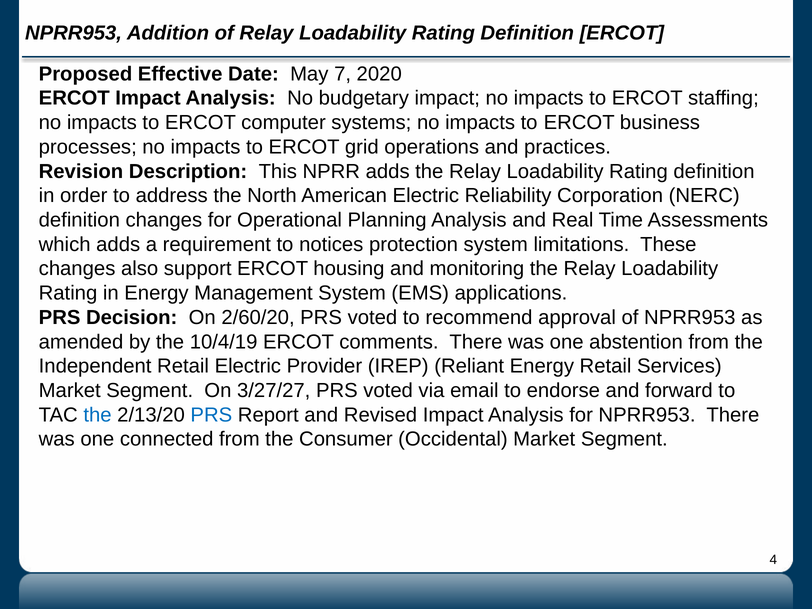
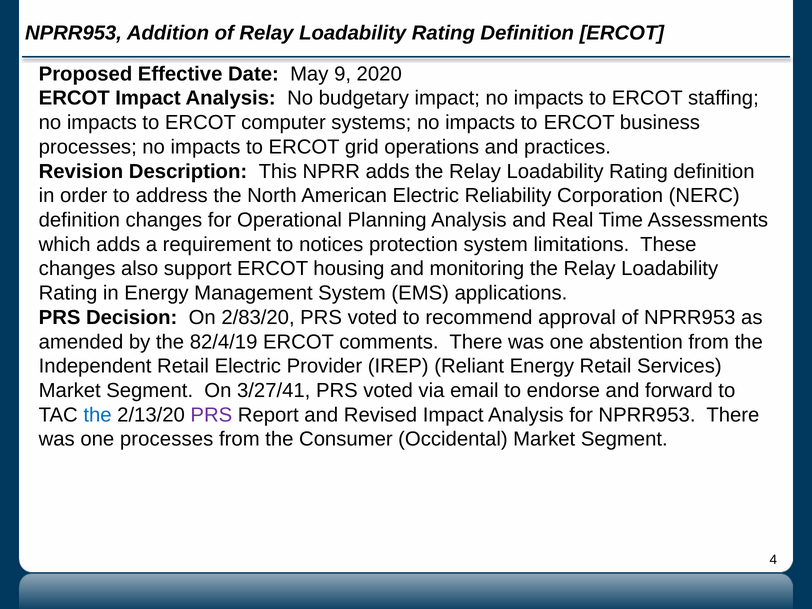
7: 7 -> 9
2/60/20: 2/60/20 -> 2/83/20
10/4/19: 10/4/19 -> 82/4/19
3/27/27: 3/27/27 -> 3/27/41
PRS at (211, 415) colour: blue -> purple
one connected: connected -> processes
